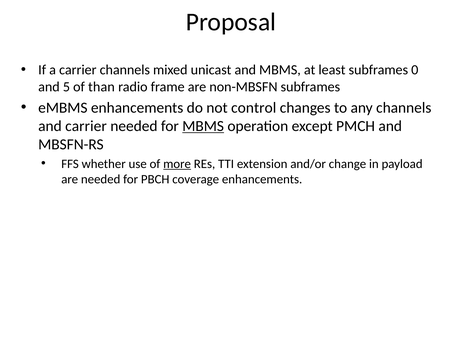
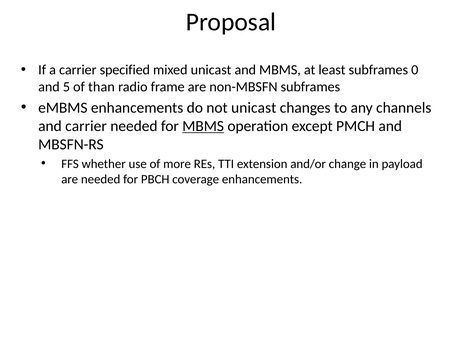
carrier channels: channels -> specified
not control: control -> unicast
more underline: present -> none
